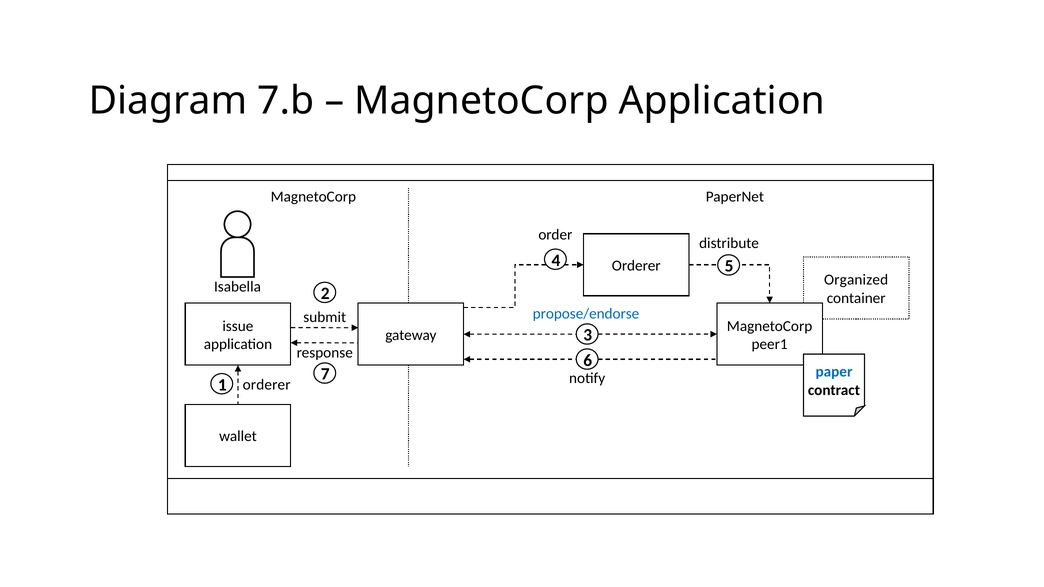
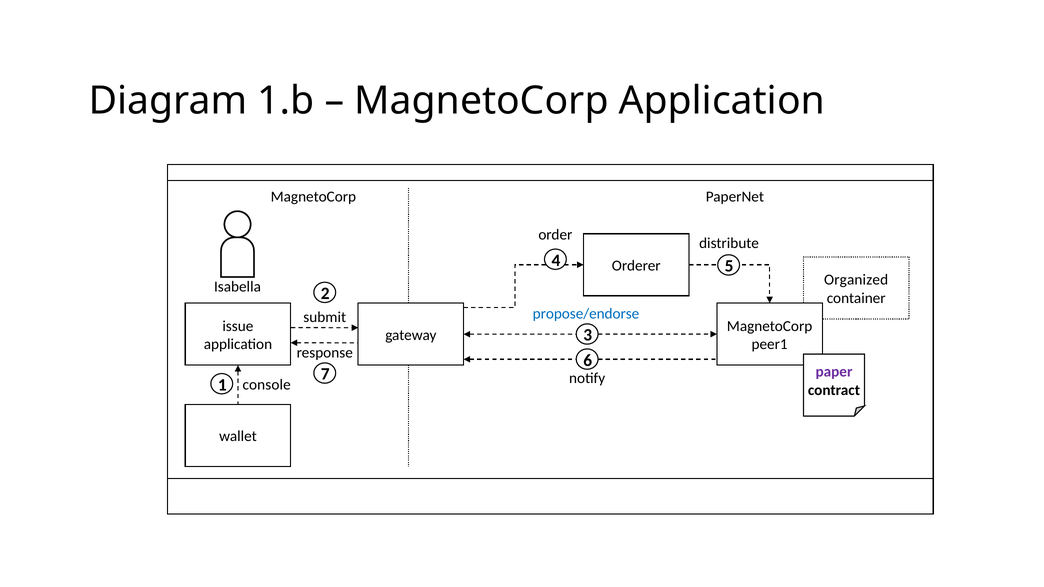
7.b: 7.b -> 1.b
paper colour: blue -> purple
orderer at (267, 385): orderer -> console
